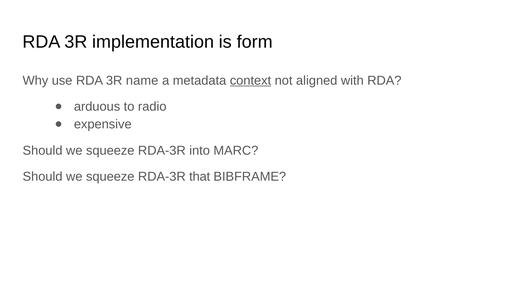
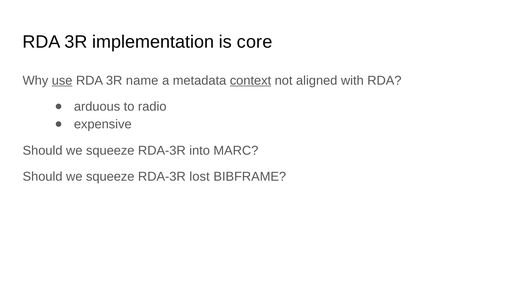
form: form -> core
use underline: none -> present
that: that -> lost
